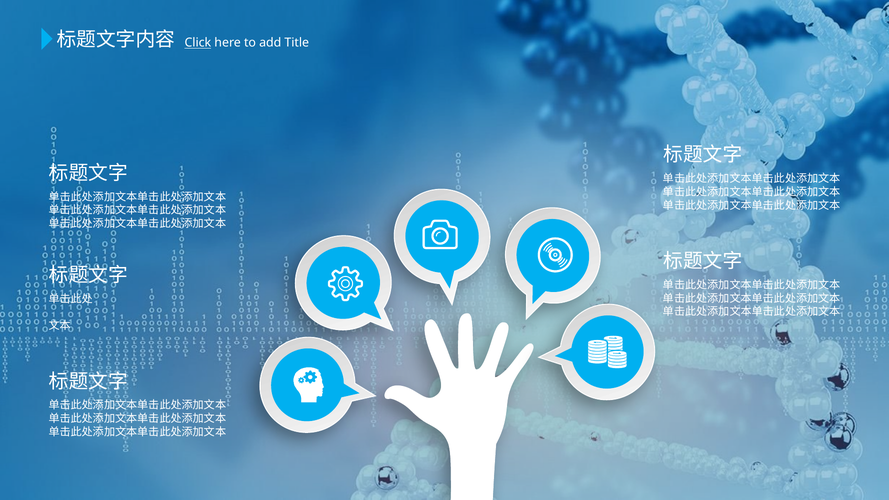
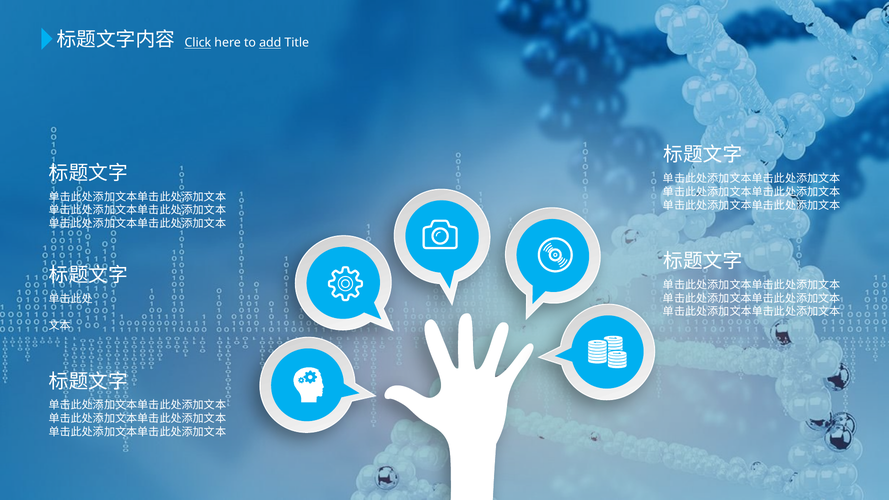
add underline: none -> present
